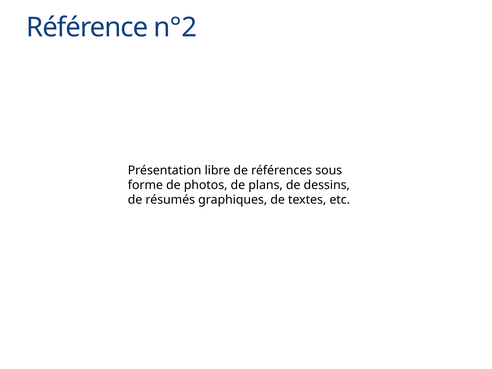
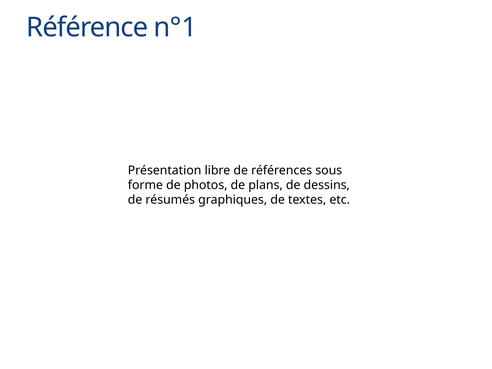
n°2: n°2 -> n°1
